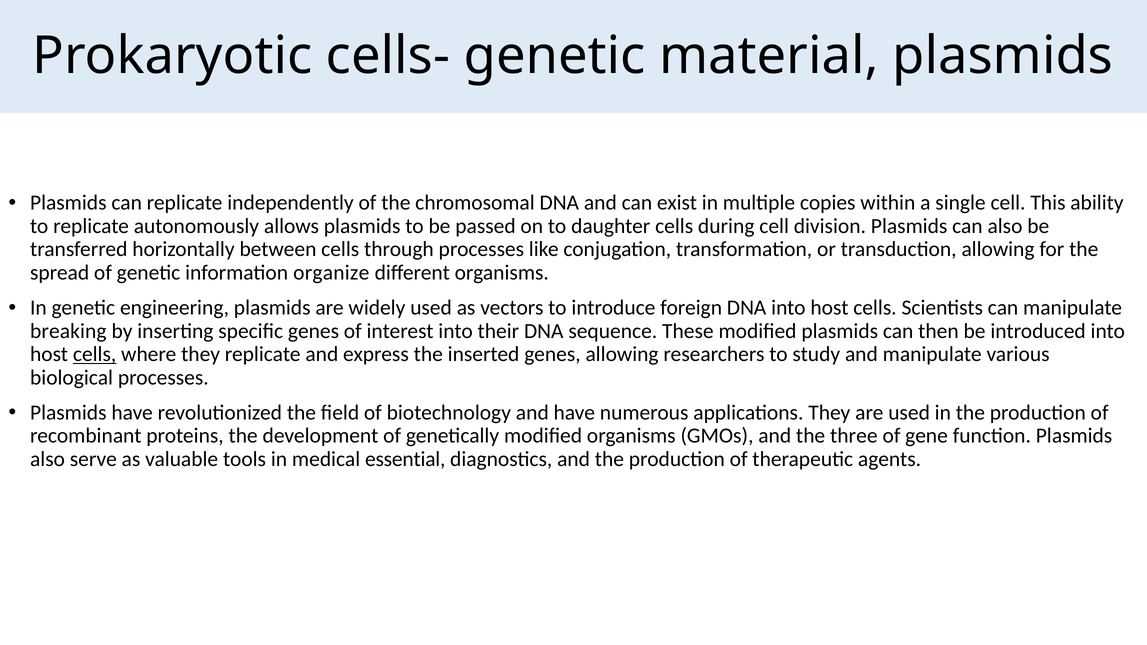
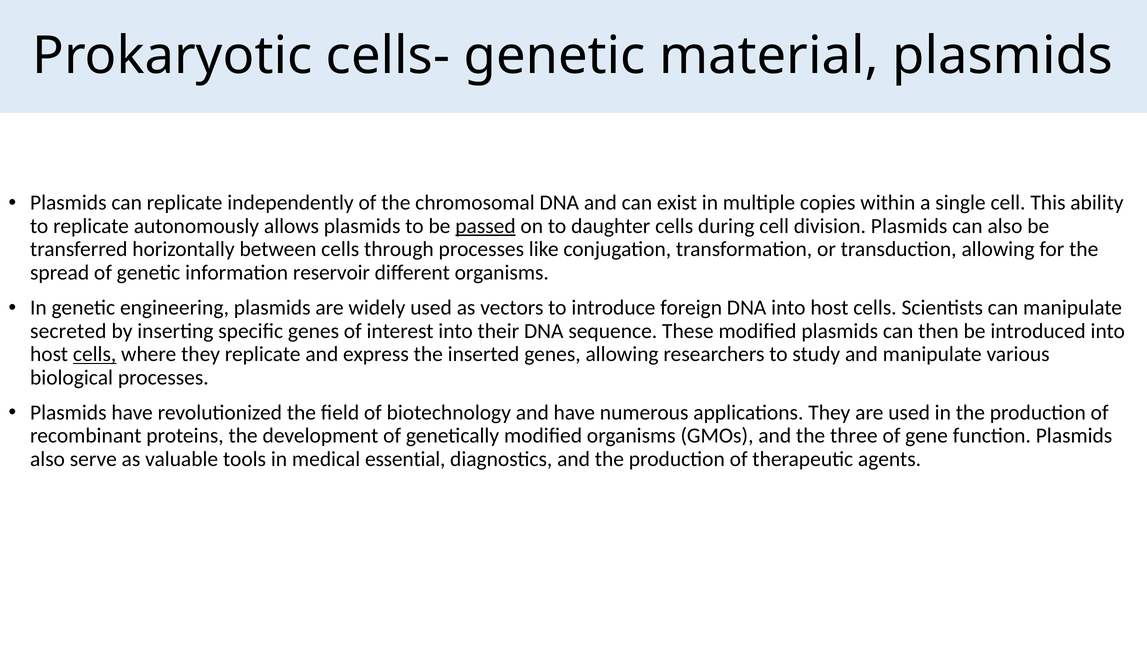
passed underline: none -> present
organize: organize -> reservoir
breaking: breaking -> secreted
